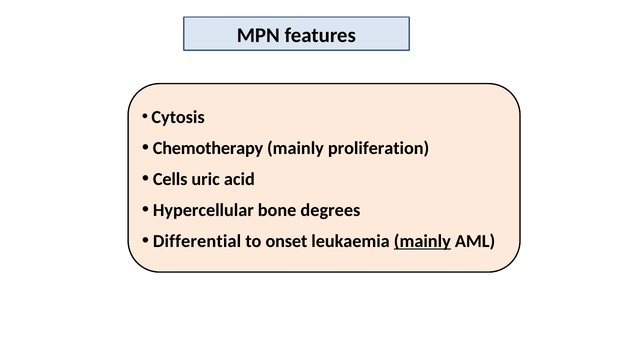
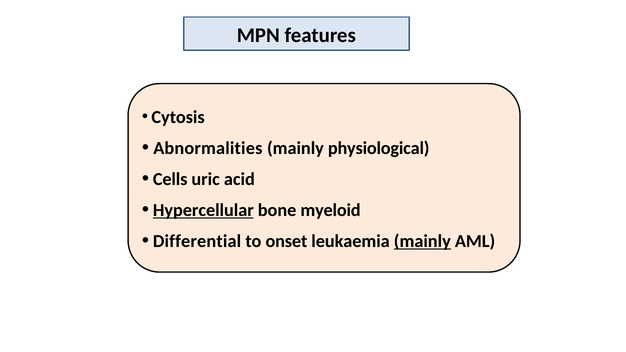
Chemotherapy: Chemotherapy -> Abnormalities
proliferation: proliferation -> physiological
Hypercellular underline: none -> present
degrees: degrees -> myeloid
